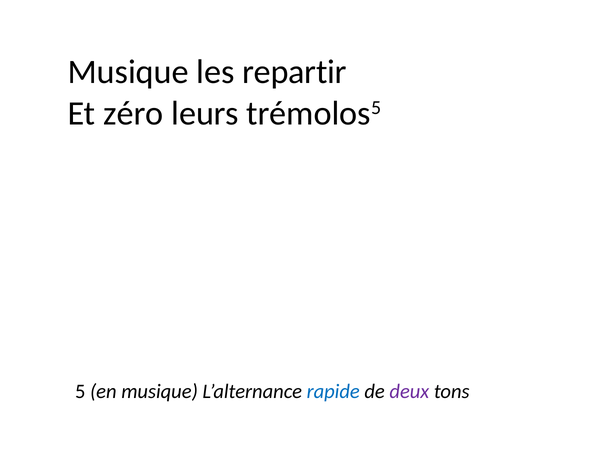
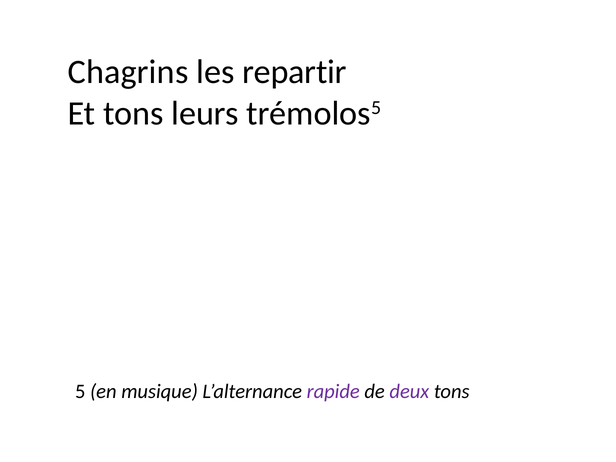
Musique at (128, 72): Musique -> Chagrins
Et zéro: zéro -> tons
rapide colour: blue -> purple
